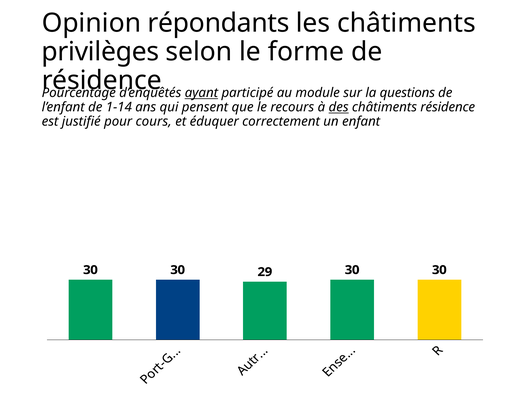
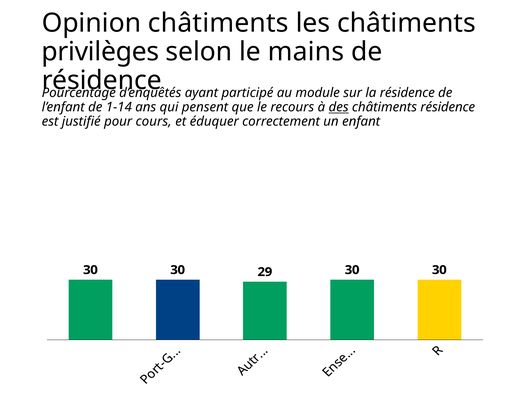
Opinion répondants: répondants -> châtiments
forme: forme -> mains
ayant underline: present -> none
la questions: questions -> résidence
